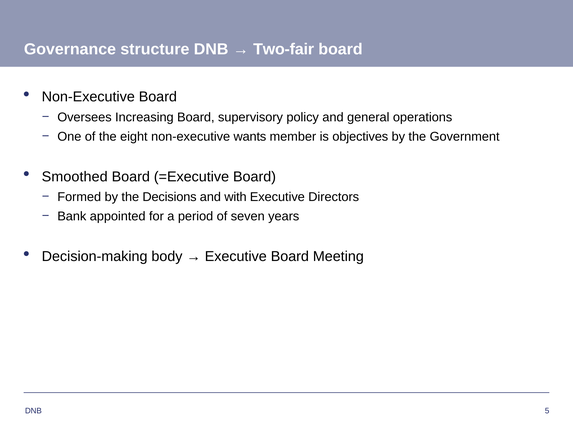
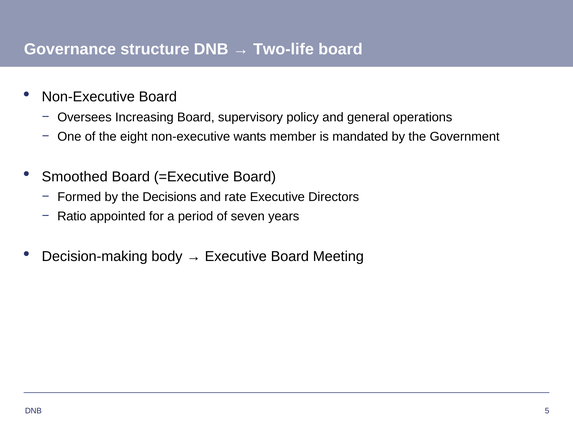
Two-fair: Two-fair -> Two-life
objectives: objectives -> mandated
with: with -> rate
Bank: Bank -> Ratio
